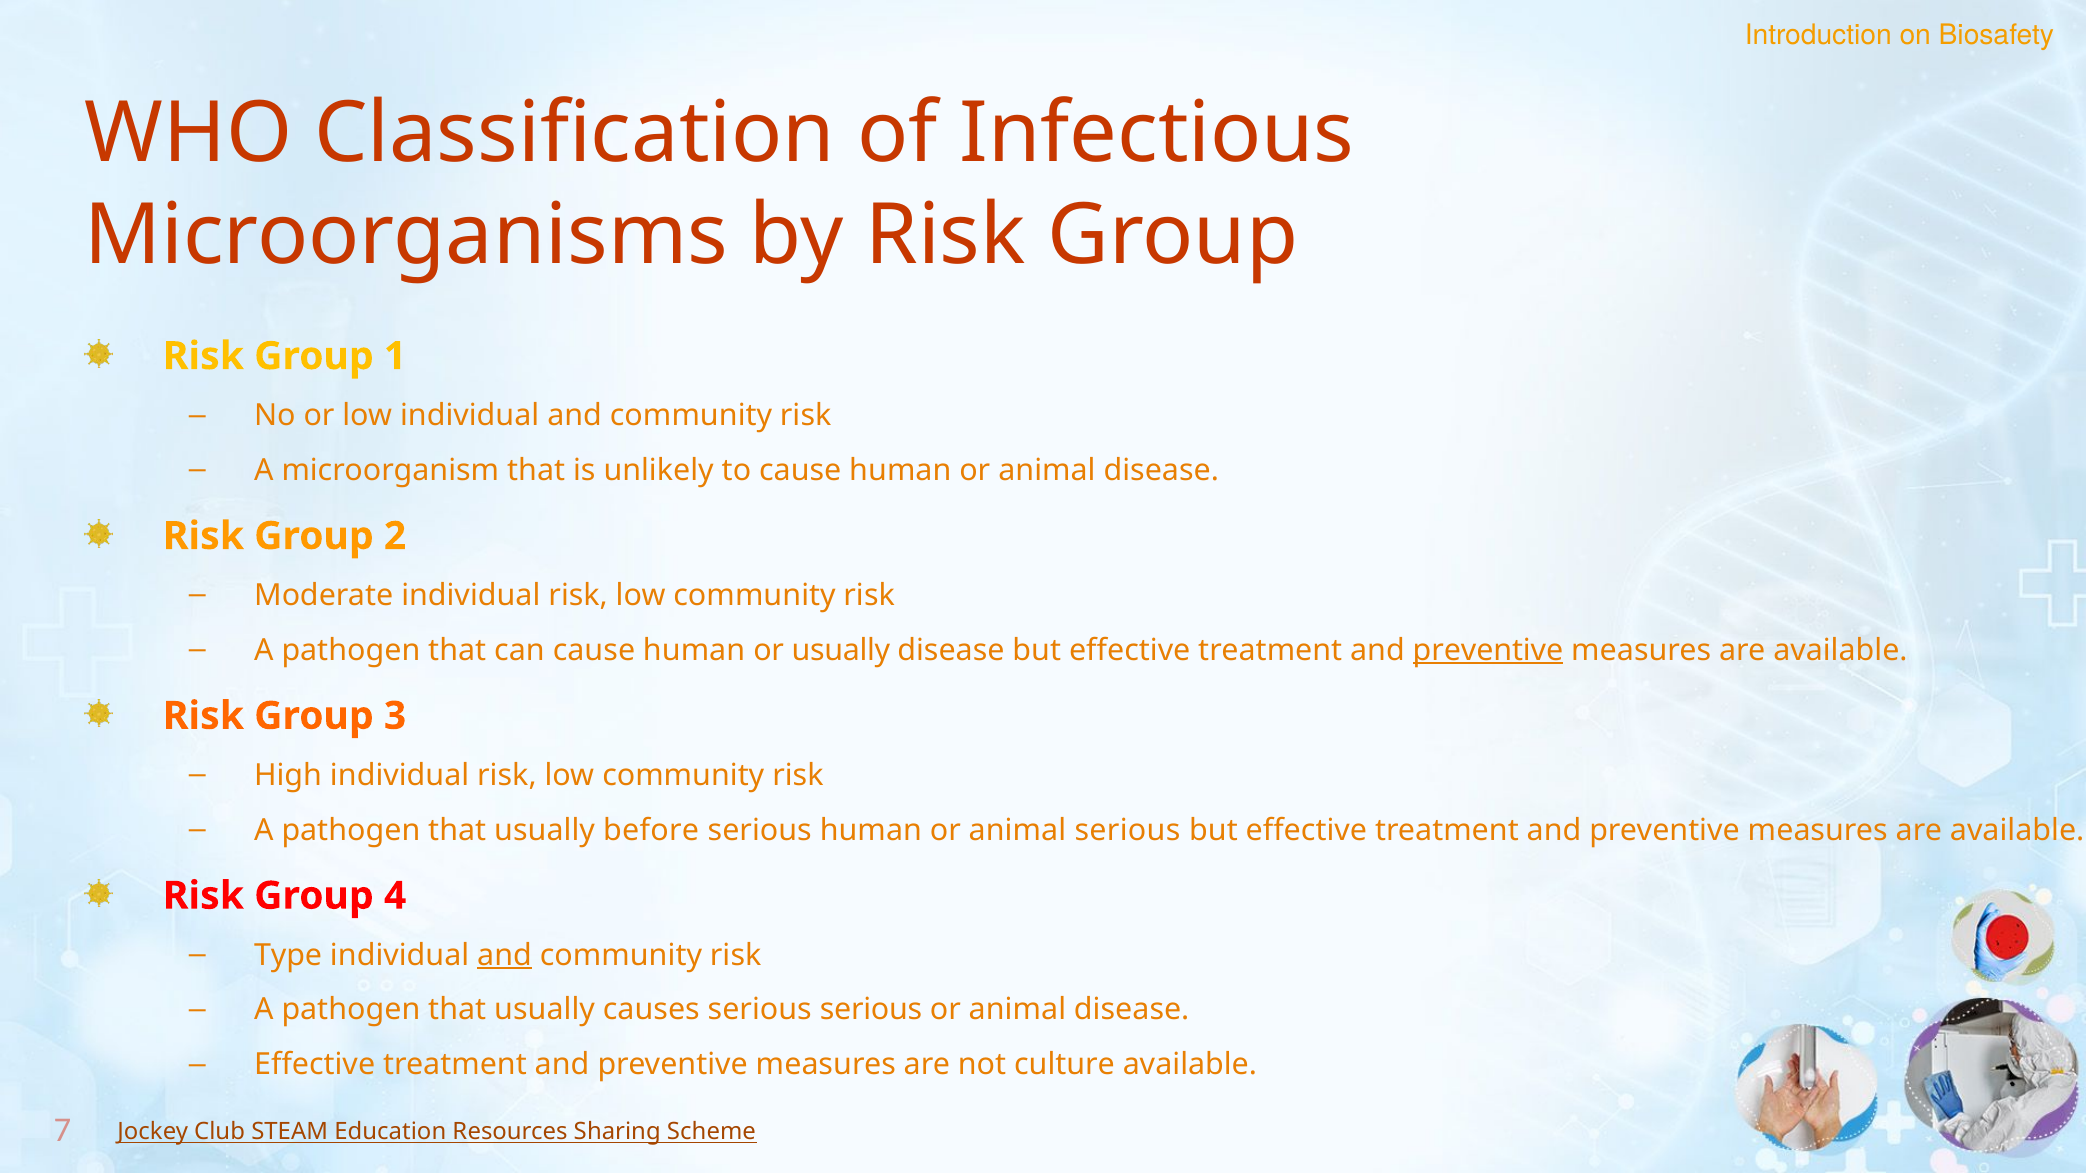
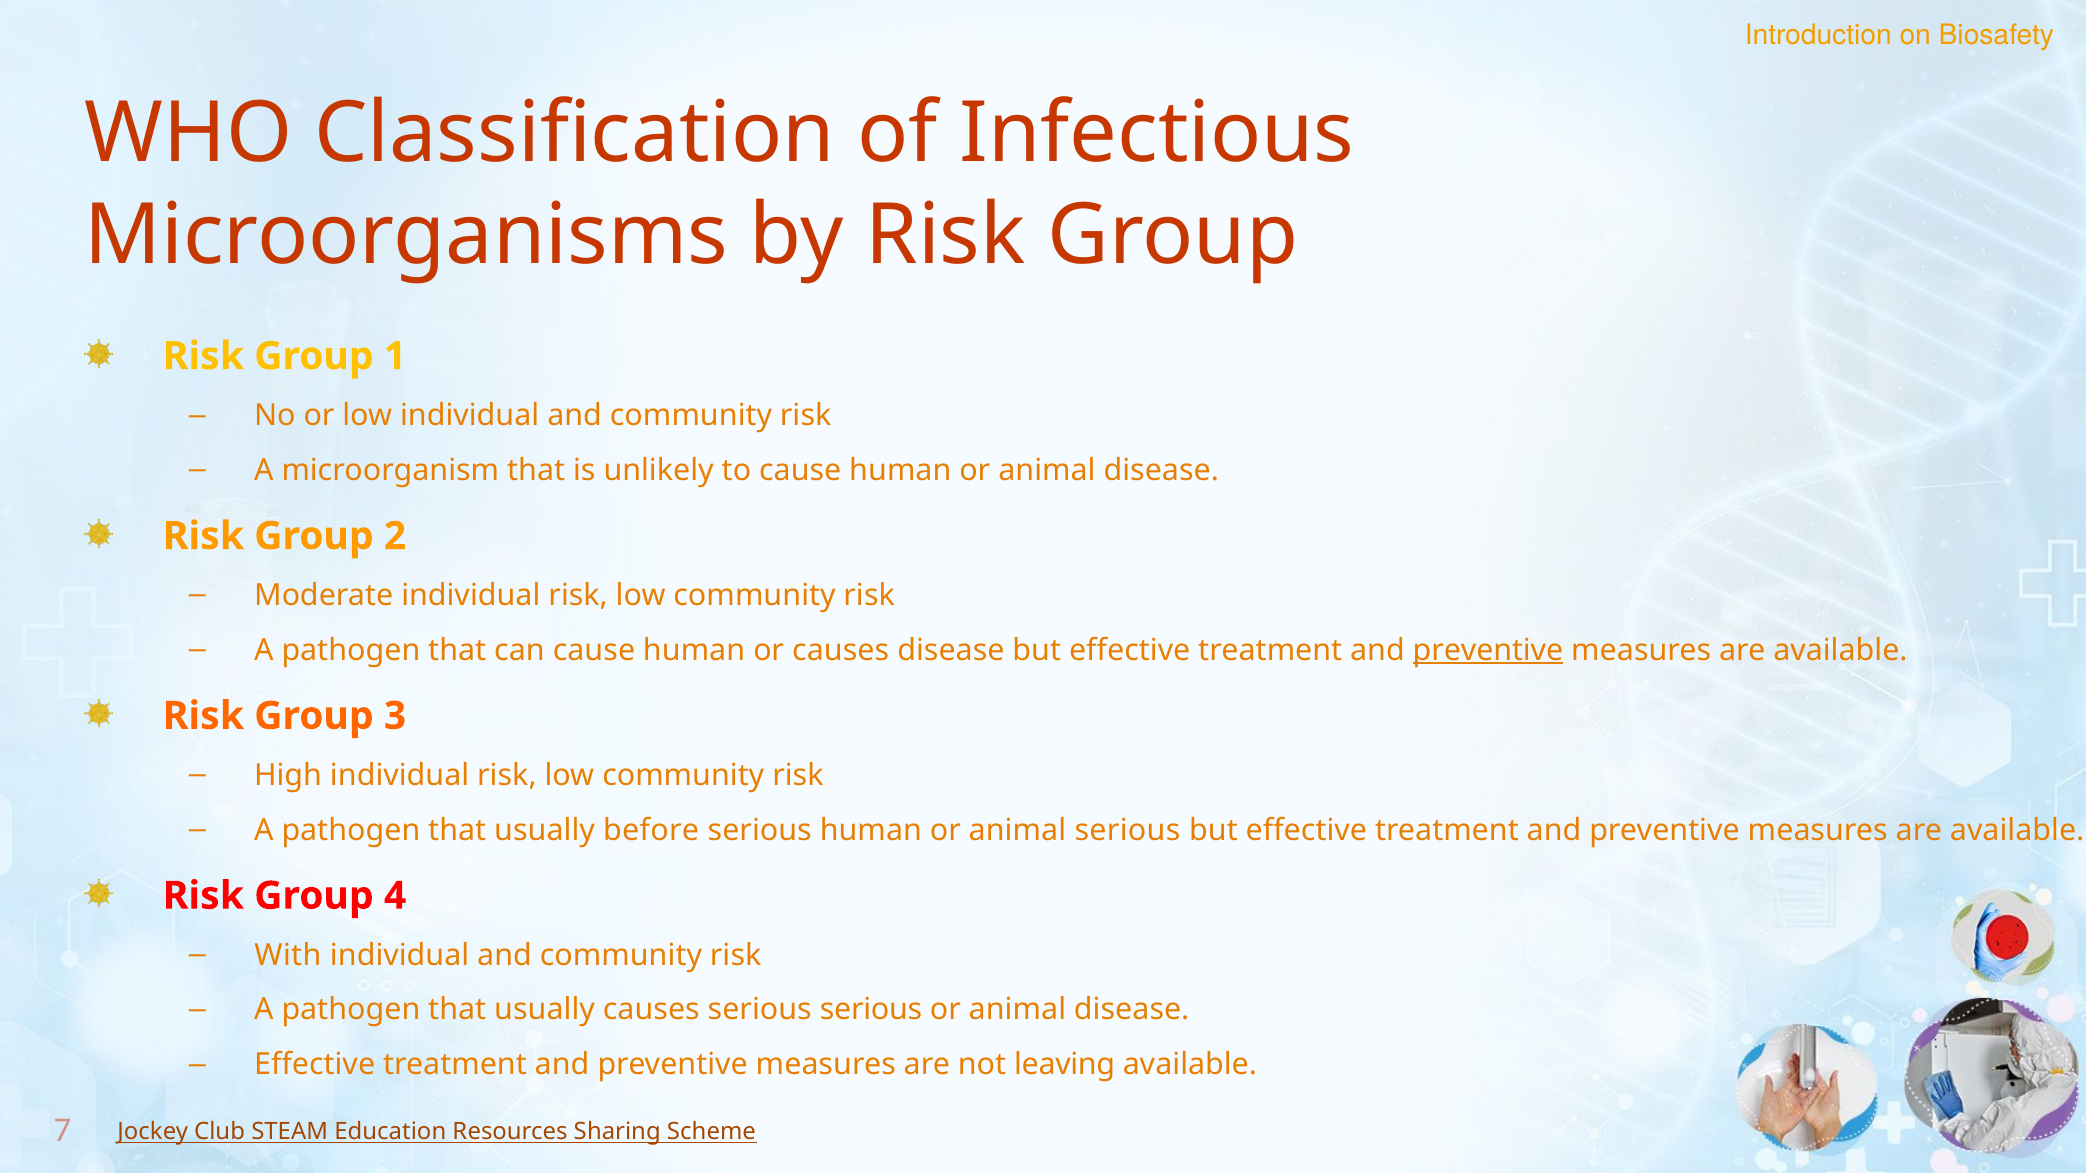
or usually: usually -> causes
Type: Type -> With
and at (505, 955) underline: present -> none
culture: culture -> leaving
